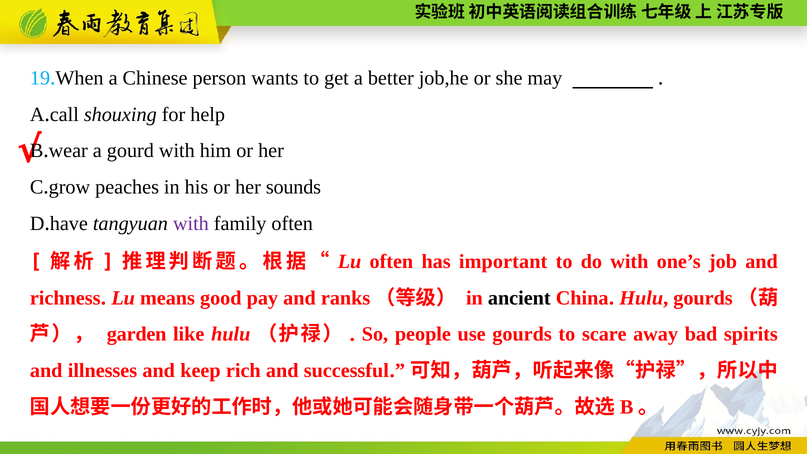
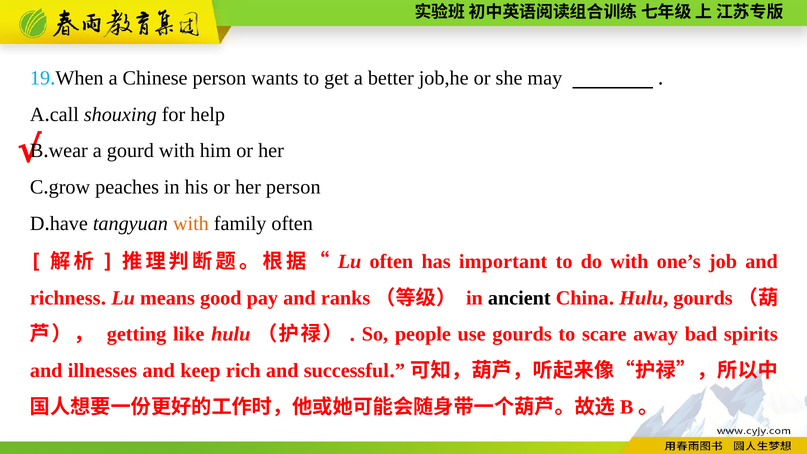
her sounds: sounds -> person
with at (191, 223) colour: purple -> orange
garden: garden -> getting
